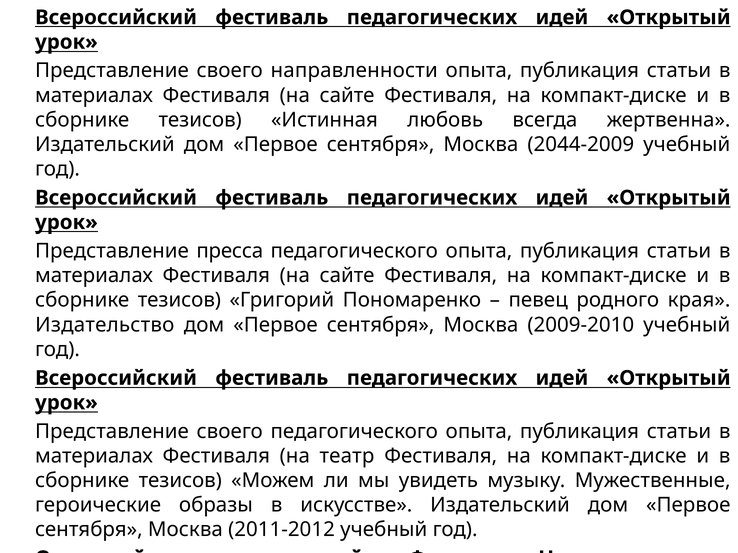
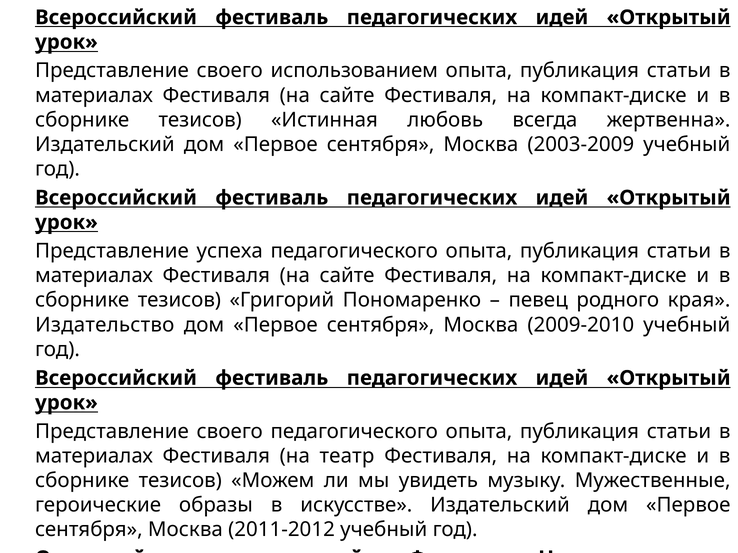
направленности: направленности -> использованием
2044-2009: 2044-2009 -> 2003-2009
Представление пресса: пресса -> успеха
